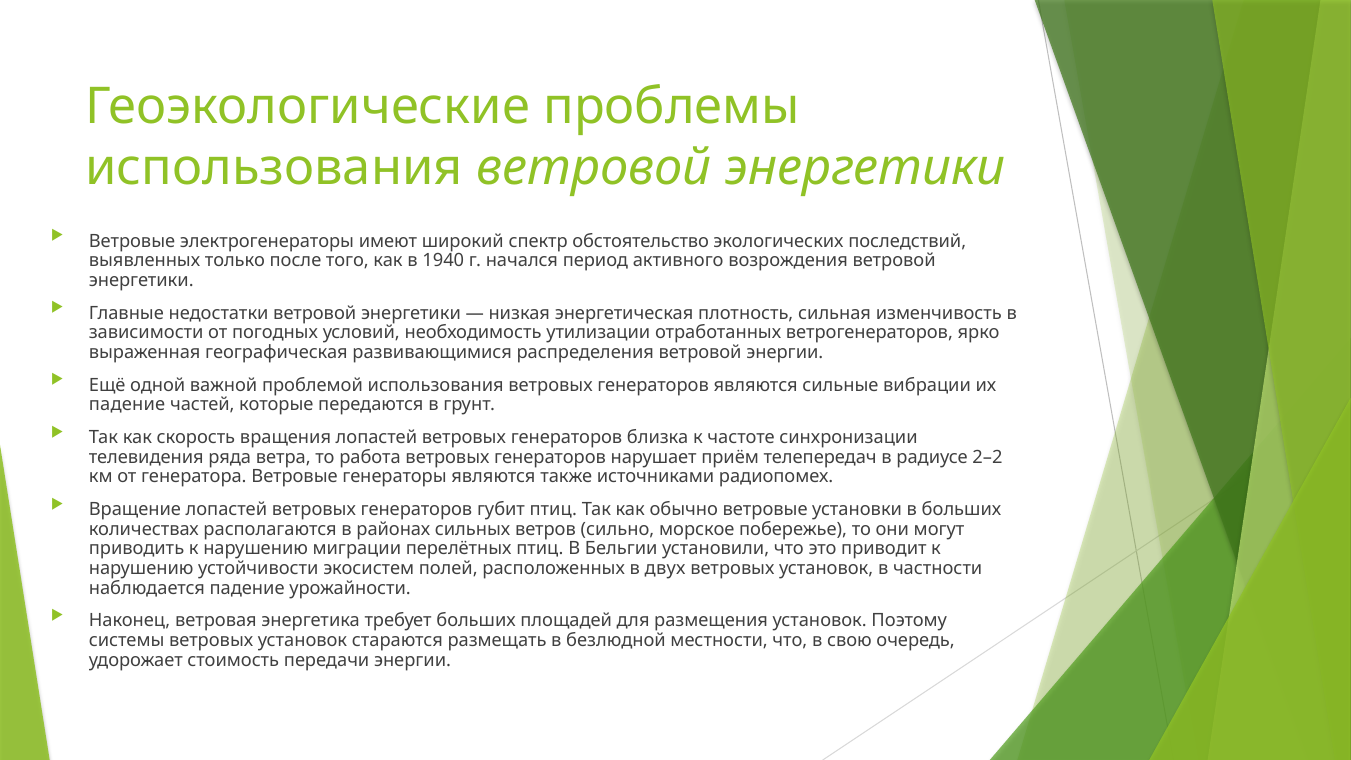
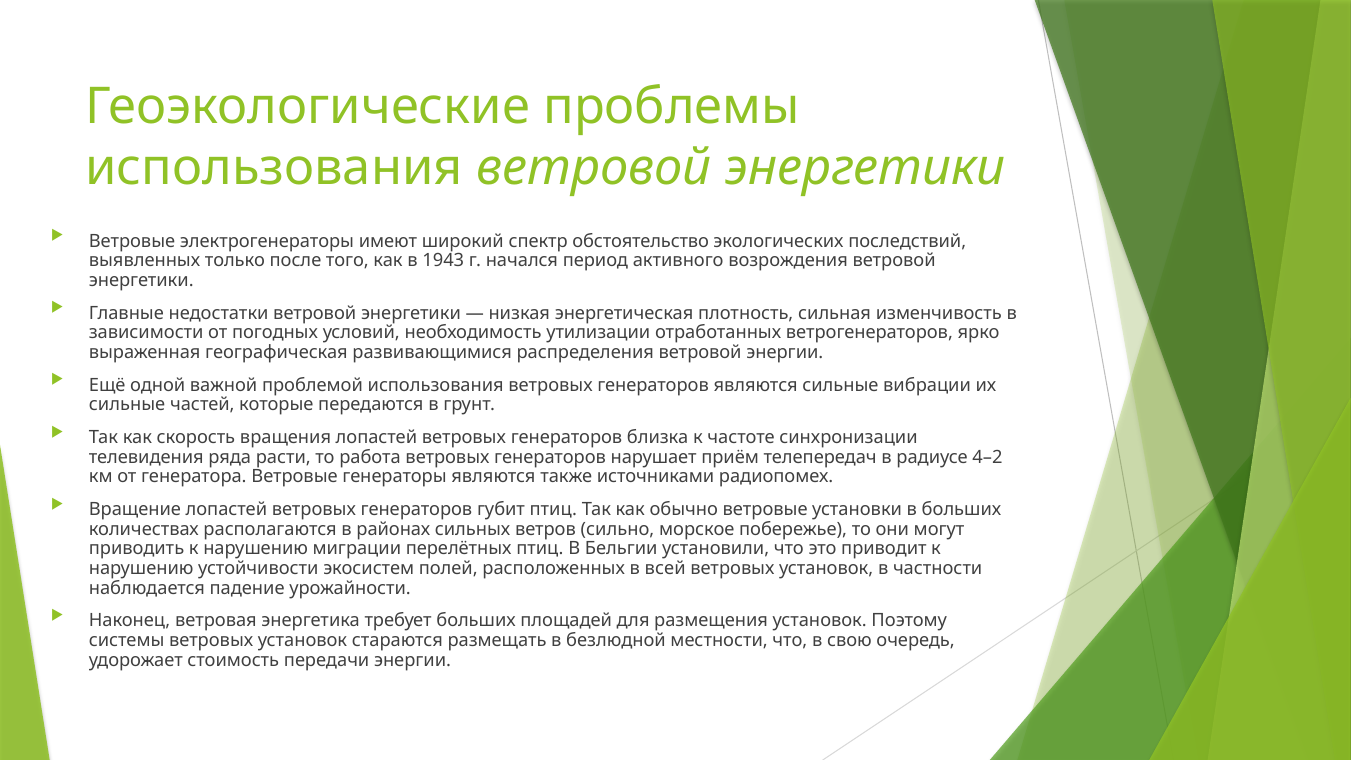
1940: 1940 -> 1943
падение at (127, 405): падение -> сильные
ветра: ветра -> расти
2–2: 2–2 -> 4–2
двух: двух -> всей
